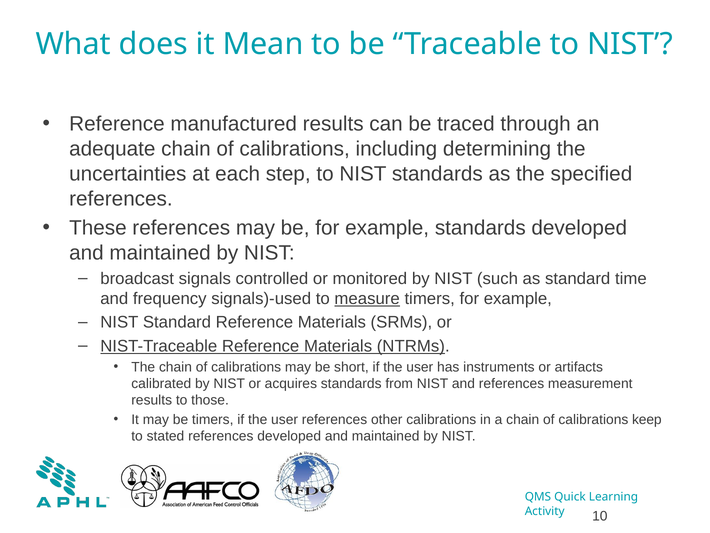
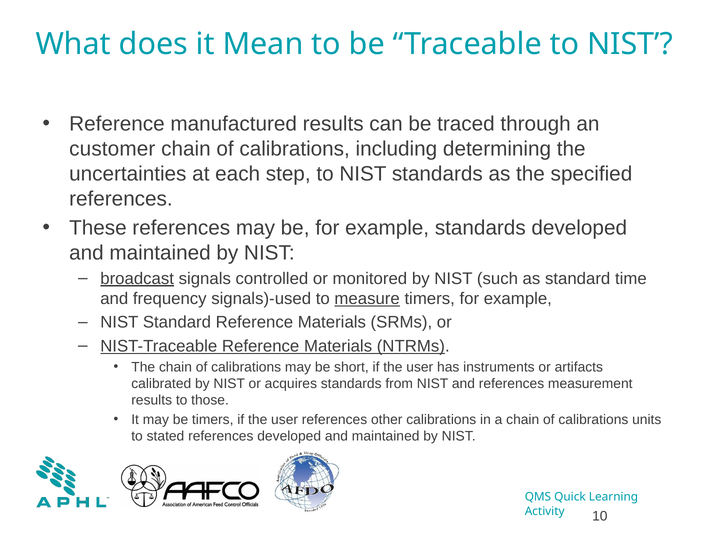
adequate: adequate -> customer
broadcast underline: none -> present
keep: keep -> units
